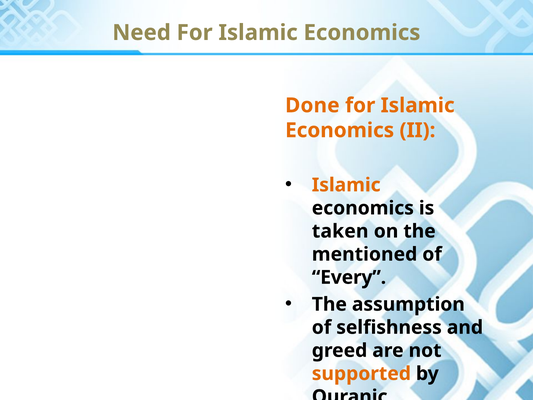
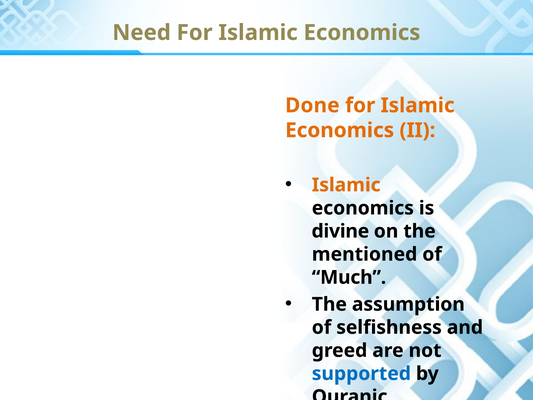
taken: taken -> divine
Every: Every -> Much
supported colour: orange -> blue
